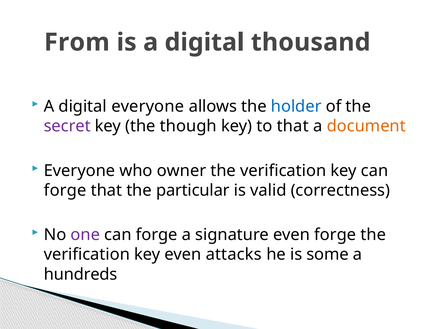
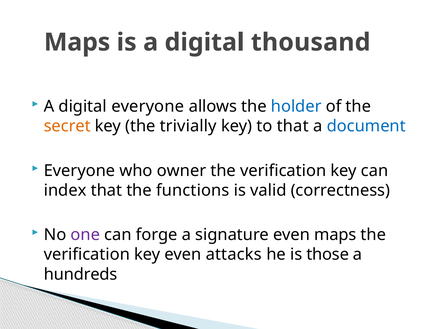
From at (77, 42): From -> Maps
secret colour: purple -> orange
though: though -> trivially
document colour: orange -> blue
forge at (65, 190): forge -> index
particular: particular -> functions
even forge: forge -> maps
some: some -> those
